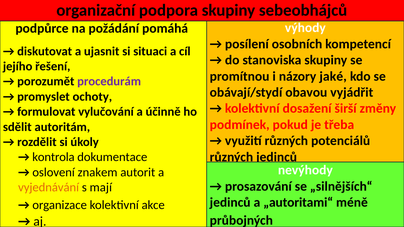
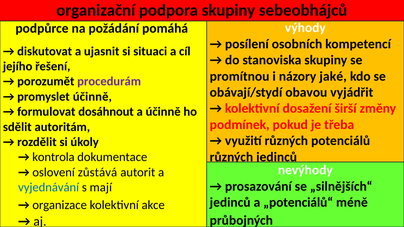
promyslet ochoty: ochoty -> účinně
vylučování: vylučování -> dosáhnout
znakem: znakem -> zůstává
vyjednávání colour: orange -> blue
„autoritami“: „autoritami“ -> „potenciálů“
